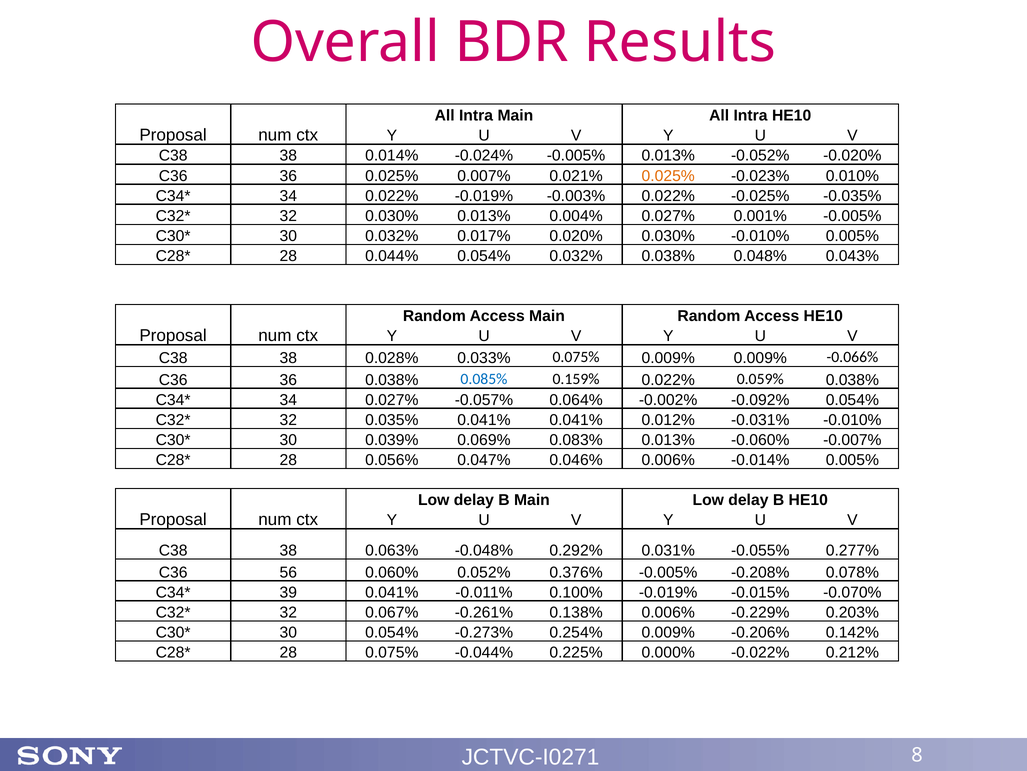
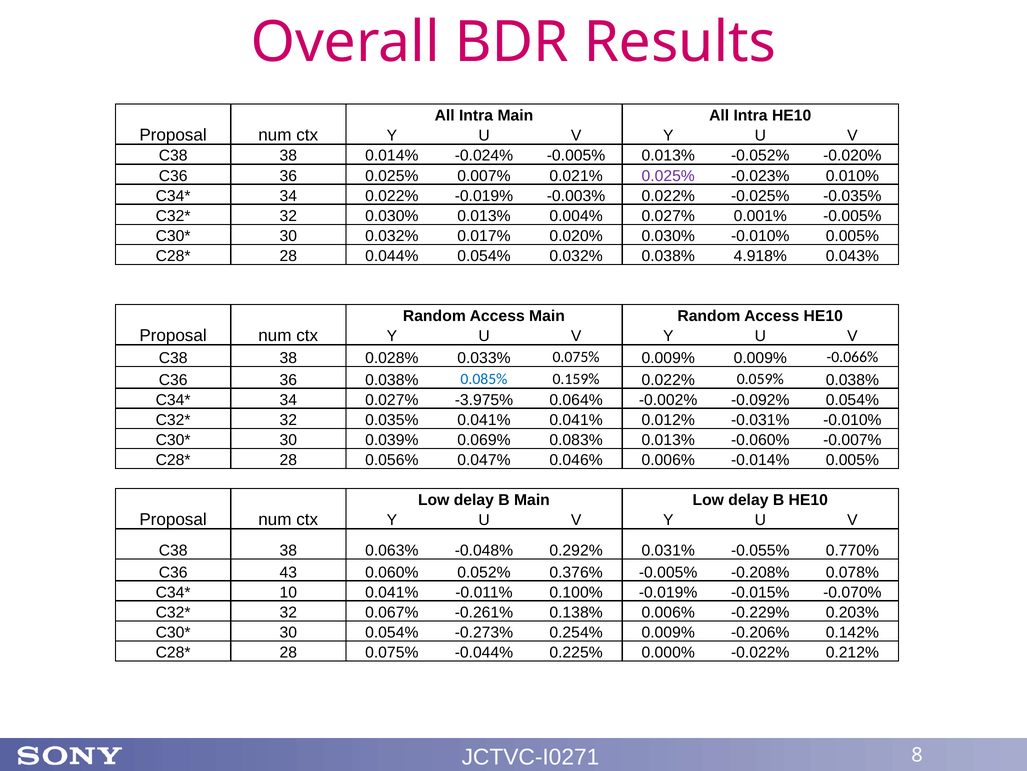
0.025% at (668, 176) colour: orange -> purple
0.048%: 0.048% -> 4.918%
-0.057%: -0.057% -> -3.975%
0.277%: 0.277% -> 0.770%
56: 56 -> 43
39: 39 -> 10
